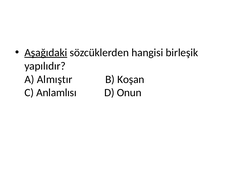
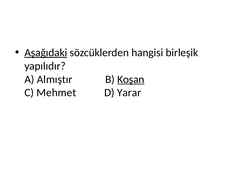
Koşan underline: none -> present
Anlamlısı: Anlamlısı -> Mehmet
Onun: Onun -> Yarar
